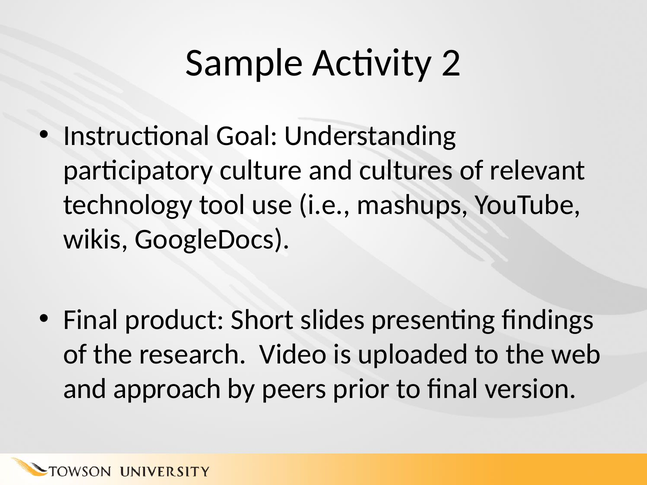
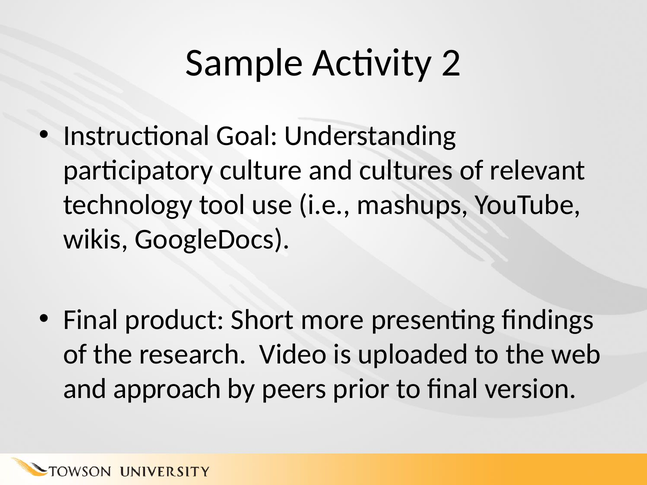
slides: slides -> more
